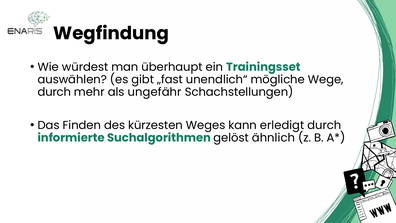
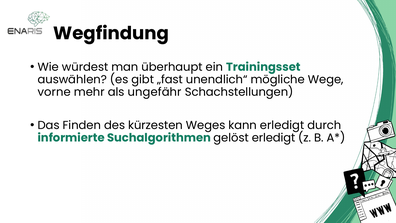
durch at (54, 92): durch -> vorne
gelöst ähnlich: ähnlich -> erledigt
